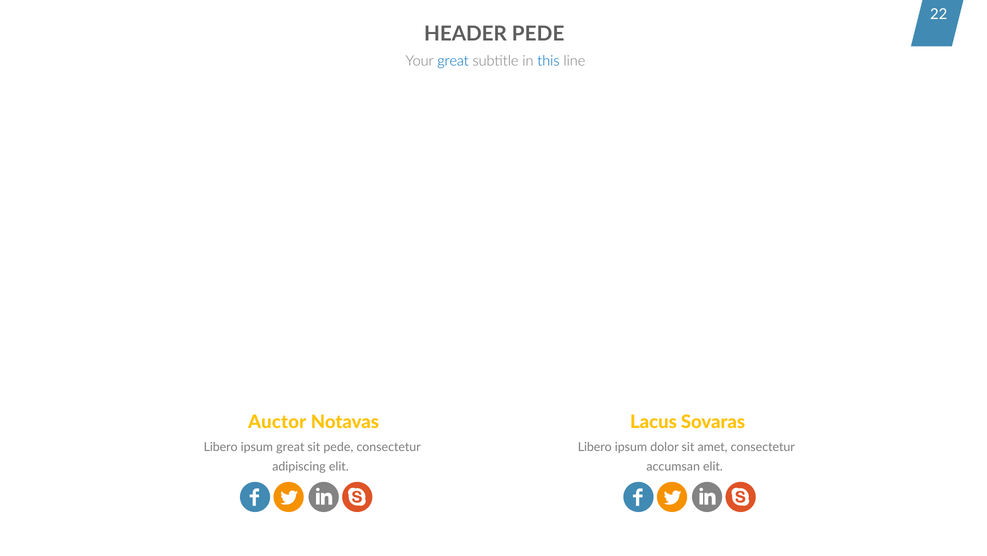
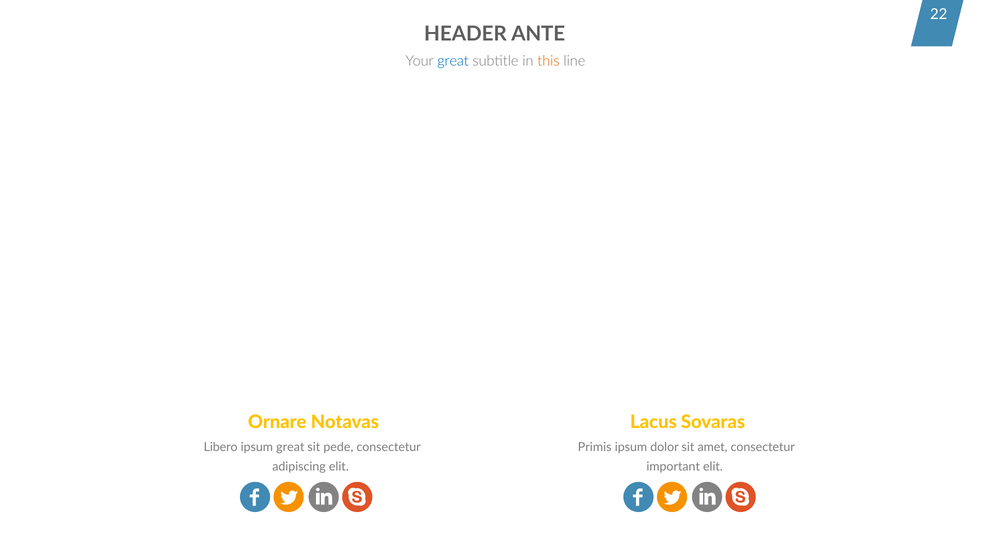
HEADER PEDE: PEDE -> ANTE
this colour: blue -> orange
Auctor: Auctor -> Ornare
Libero at (595, 448): Libero -> Primis
accumsan: accumsan -> important
